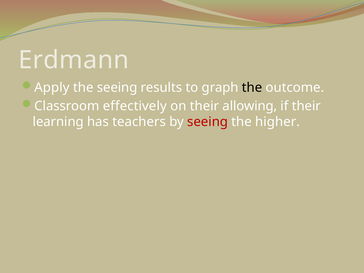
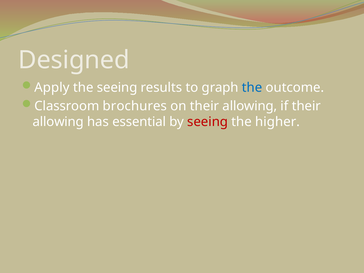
Erdmann: Erdmann -> Designed
the at (252, 88) colour: black -> blue
effectively: effectively -> brochures
learning at (58, 122): learning -> allowing
teachers: teachers -> essential
